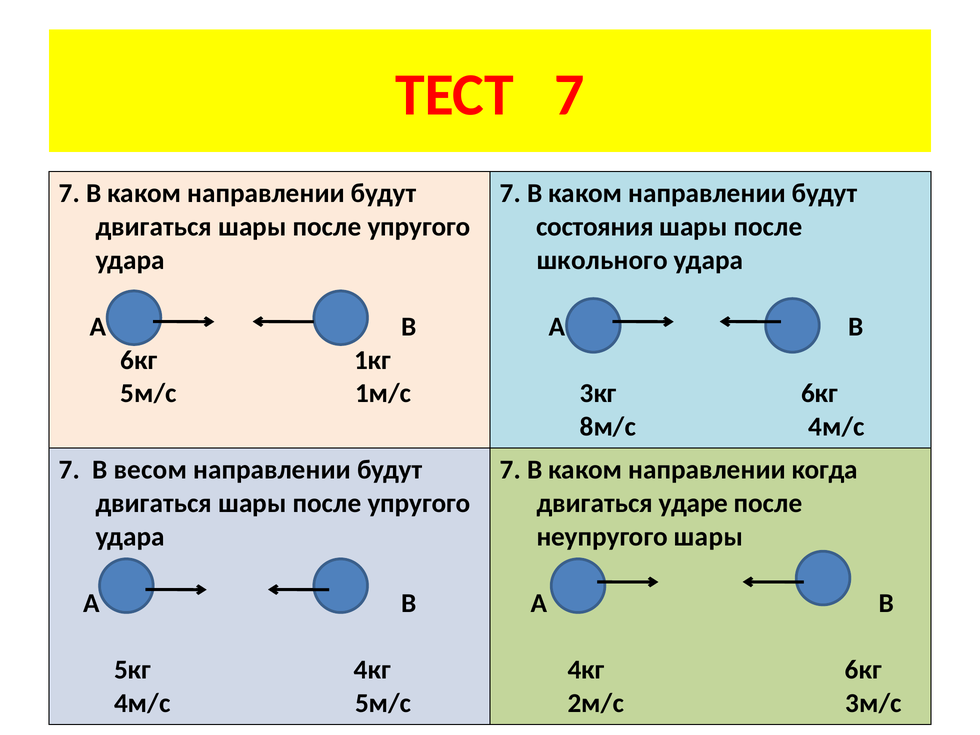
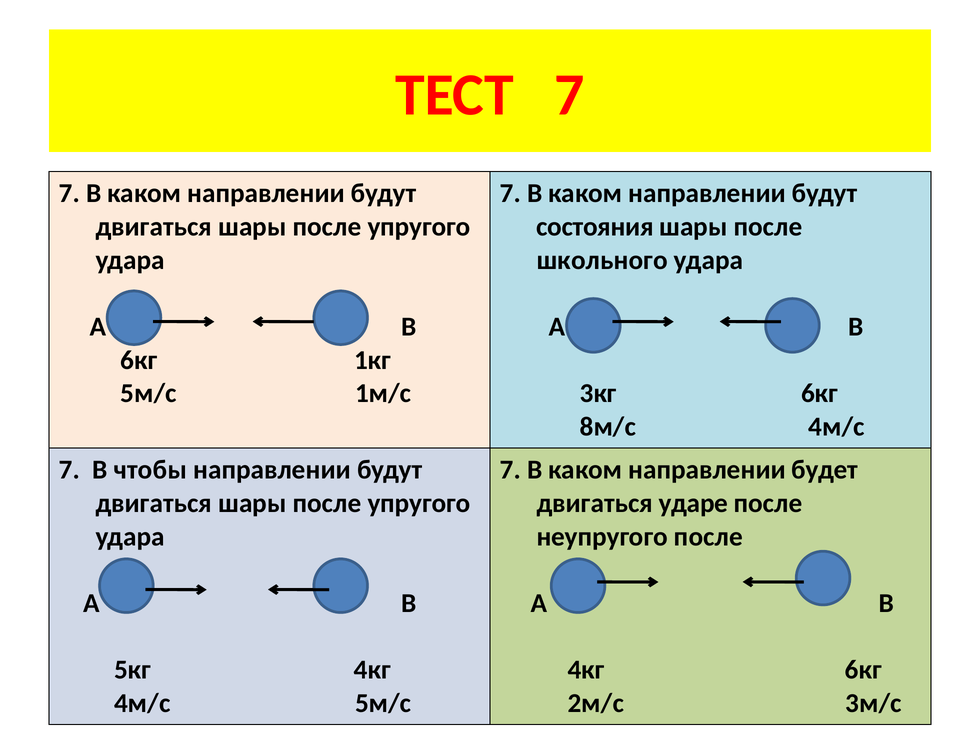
весом: весом -> чтобы
когда: когда -> будет
неупругого шары: шары -> после
